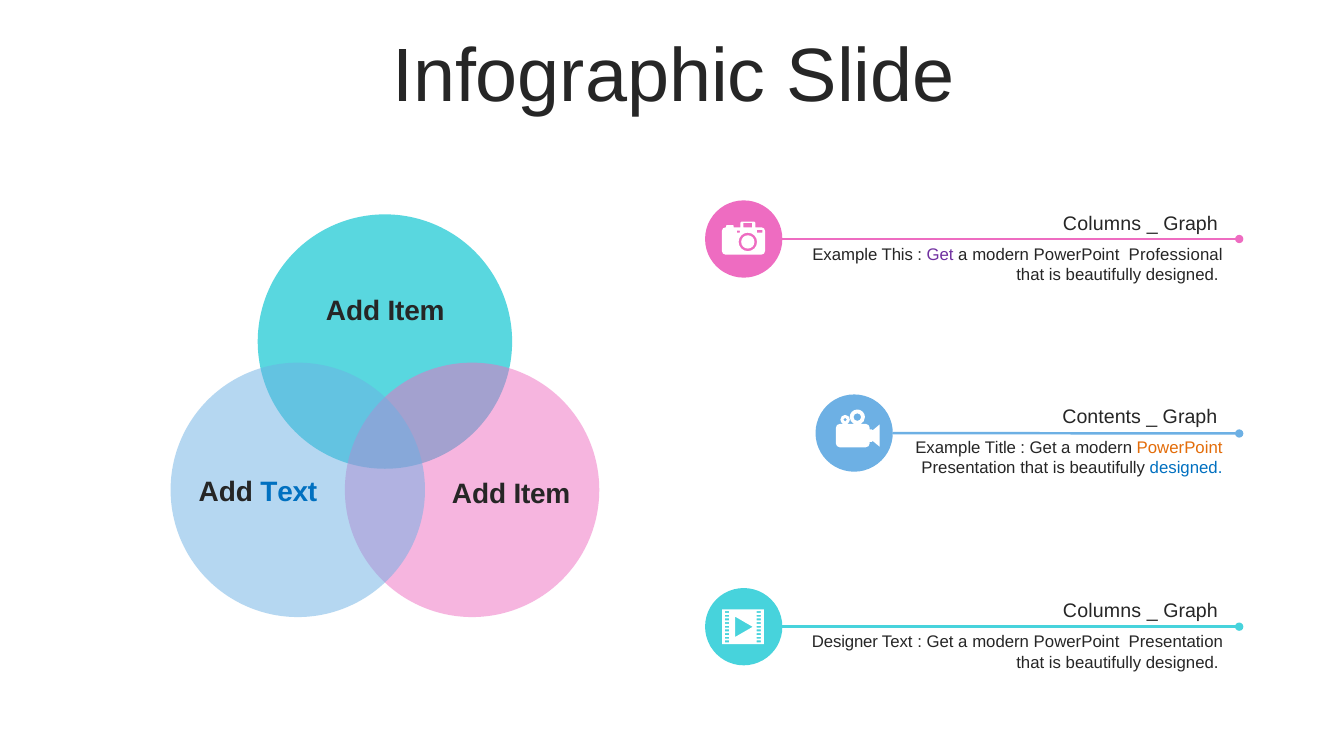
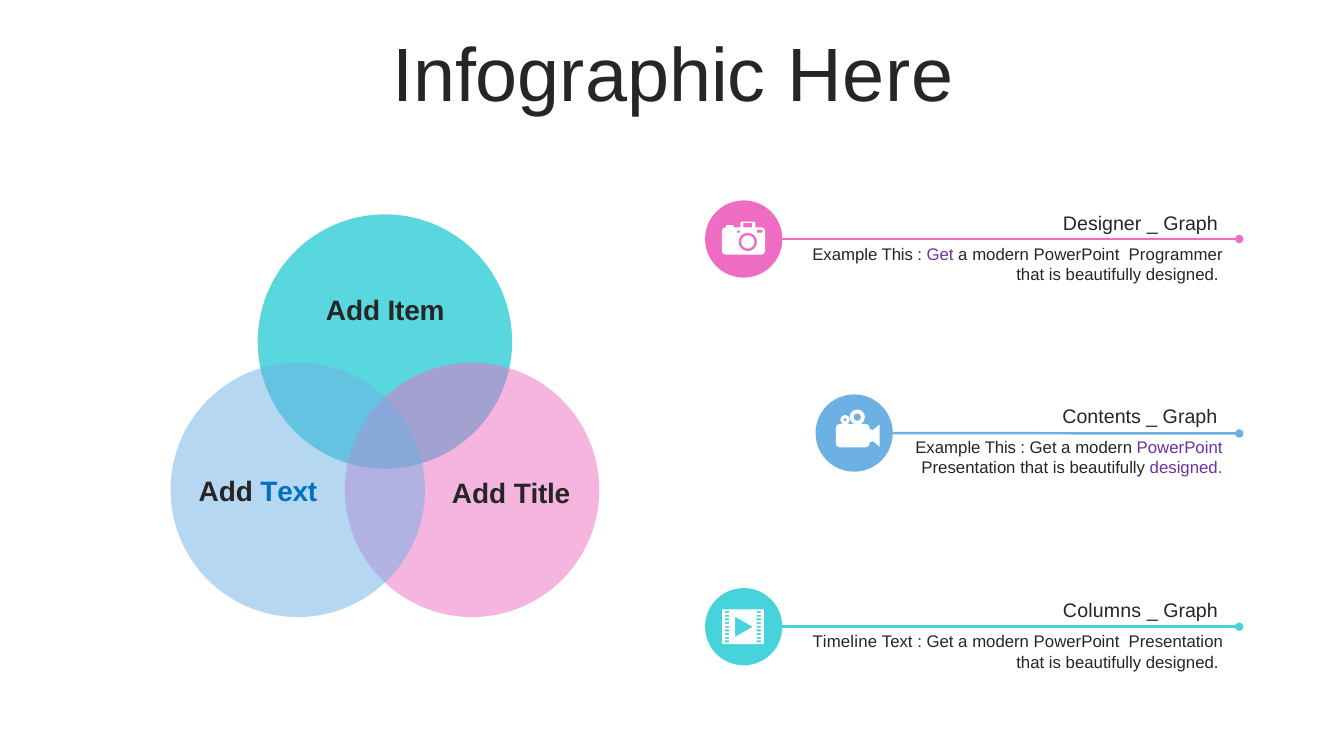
Slide: Slide -> Here
Columns at (1102, 224): Columns -> Designer
Professional: Professional -> Programmer
Title at (1000, 448): Title -> This
PowerPoint at (1180, 448) colour: orange -> purple
designed at (1186, 468) colour: blue -> purple
Item at (542, 494): Item -> Title
Designer: Designer -> Timeline
